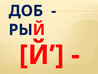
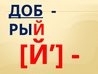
ДОБ underline: none -> present
